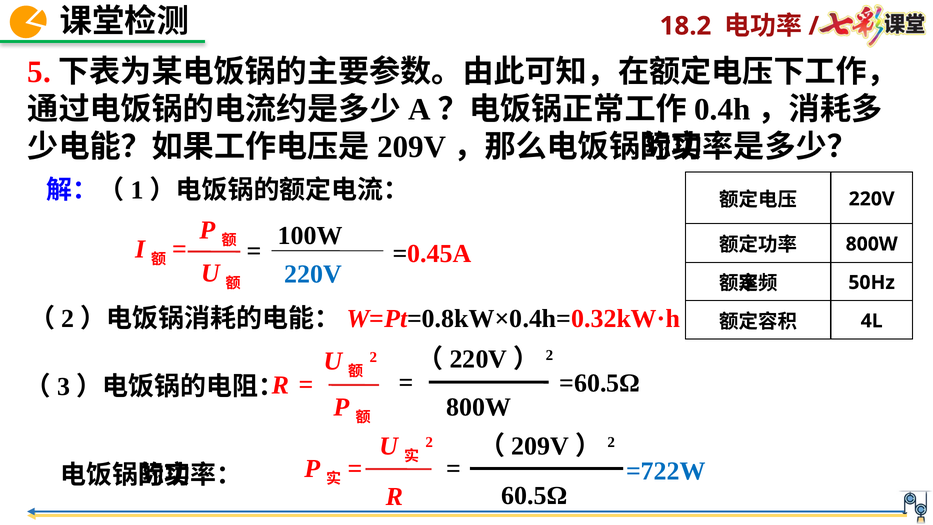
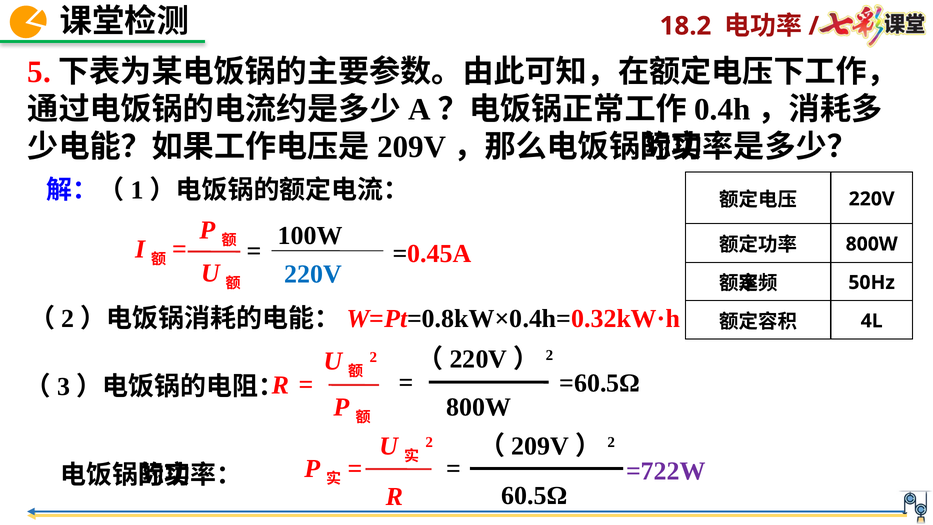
=722W colour: blue -> purple
